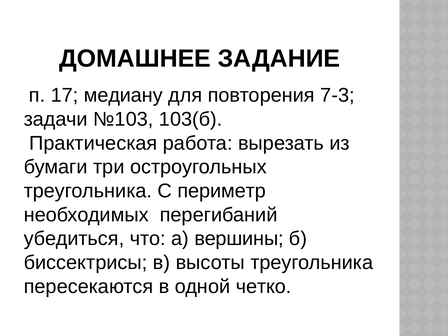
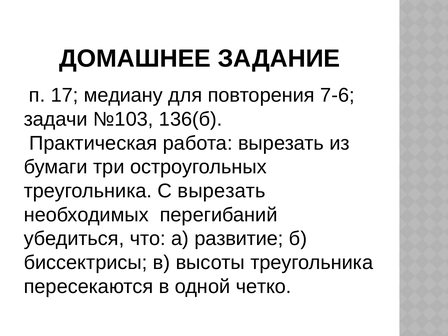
7-3: 7-3 -> 7-6
103(б: 103(б -> 136(б
С периметр: периметр -> вырезать
вершины: вершины -> развитие
